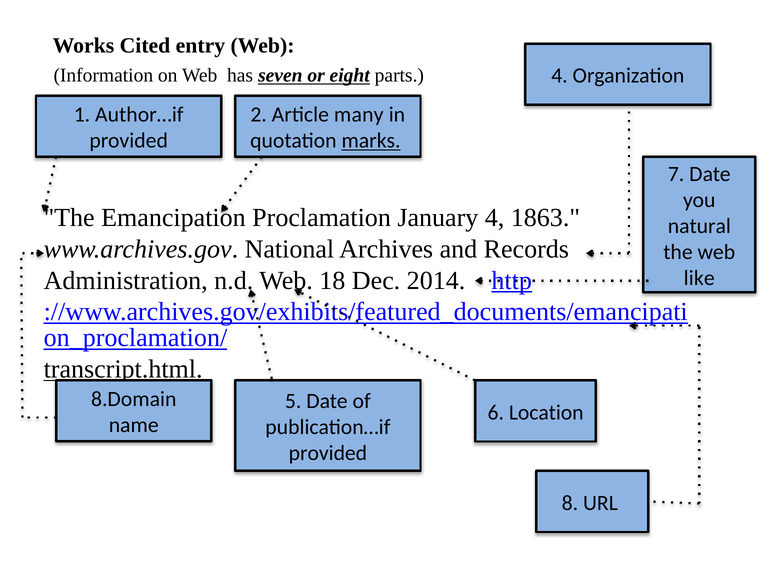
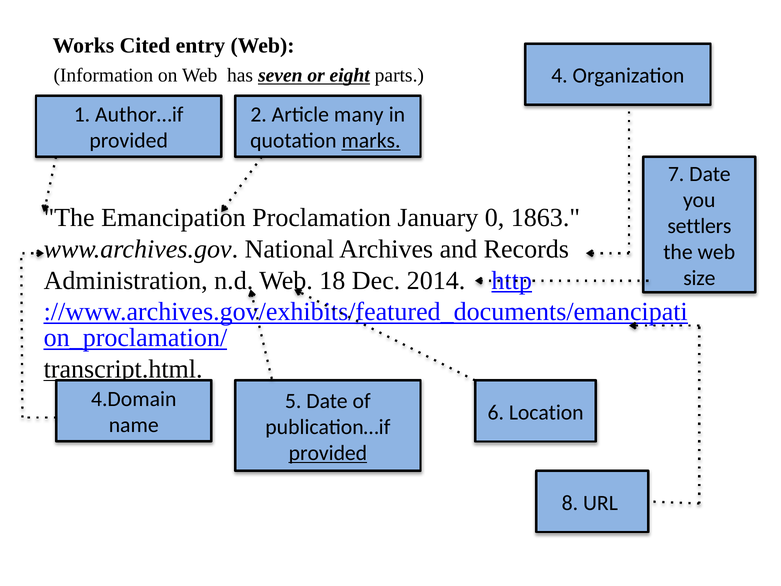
January 4: 4 -> 0
natural: natural -> settlers
like: like -> size
8.Domain: 8.Domain -> 4.Domain
provided at (328, 453) underline: none -> present
